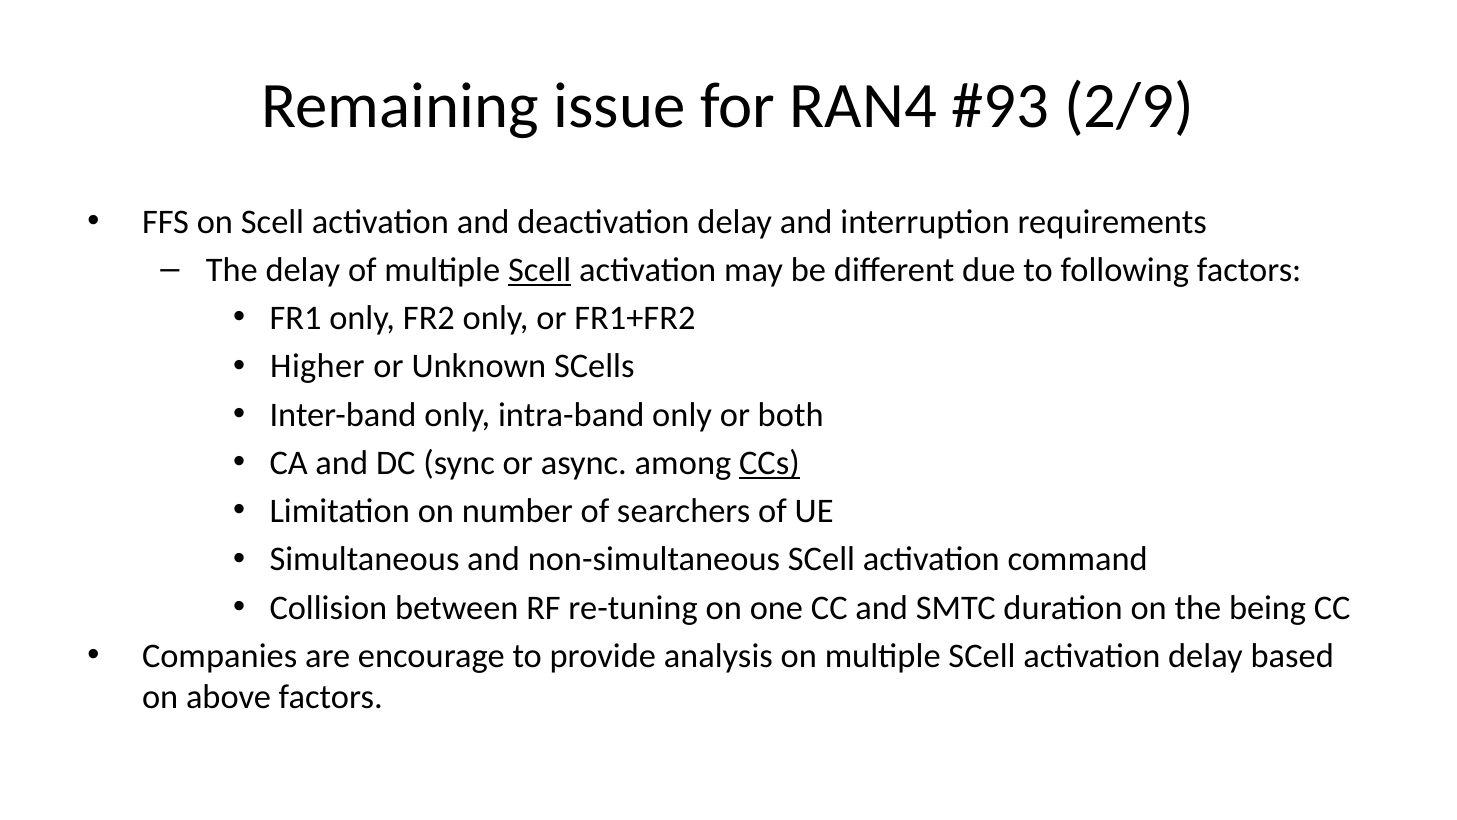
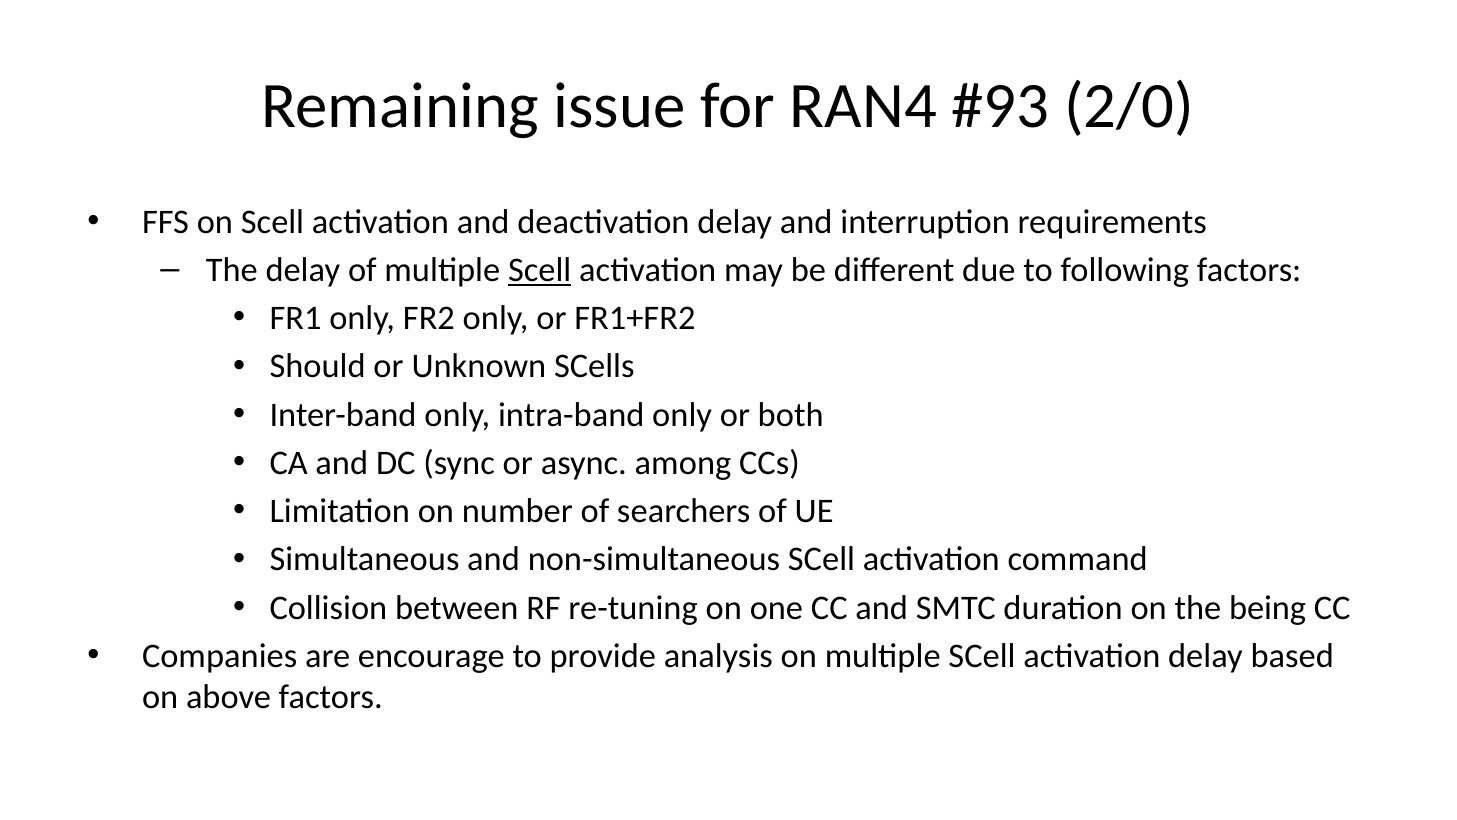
2/9: 2/9 -> 2/0
Higher: Higher -> Should
CCs underline: present -> none
